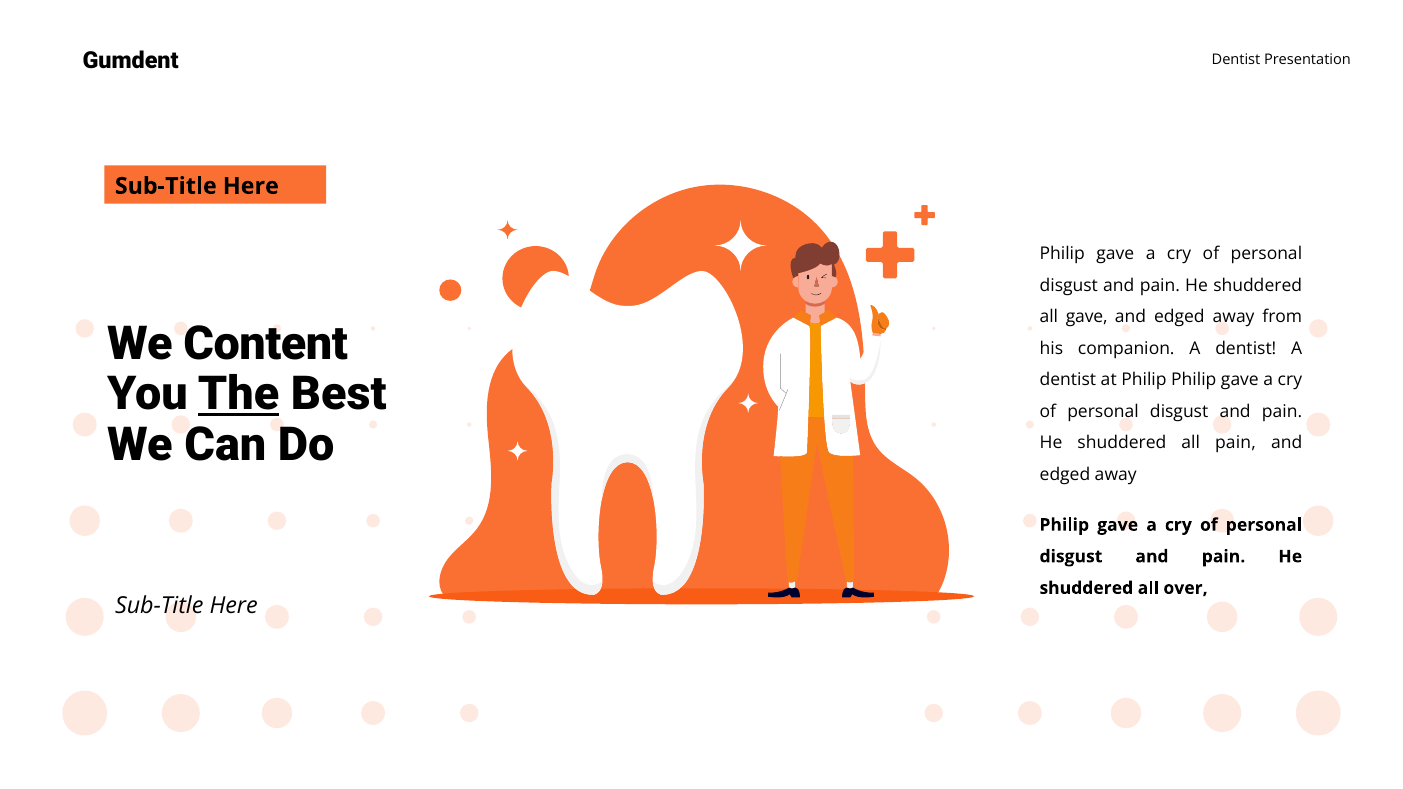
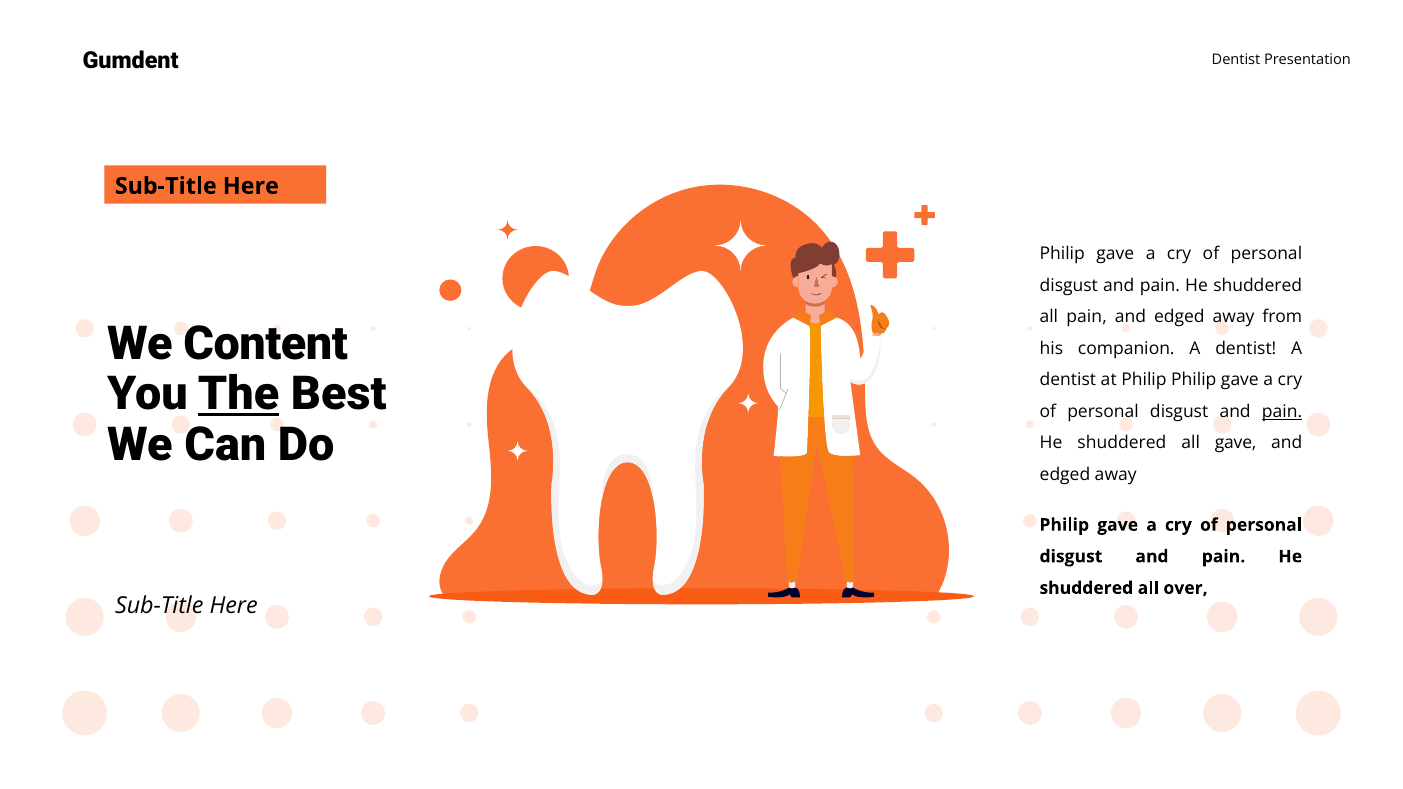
all gave: gave -> pain
pain at (1282, 412) underline: none -> present
all pain: pain -> gave
